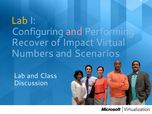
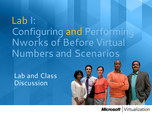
and at (74, 32) colour: pink -> yellow
Recover: Recover -> Nworks
Impact: Impact -> Before
